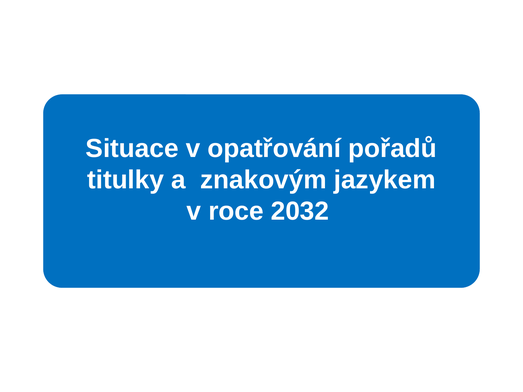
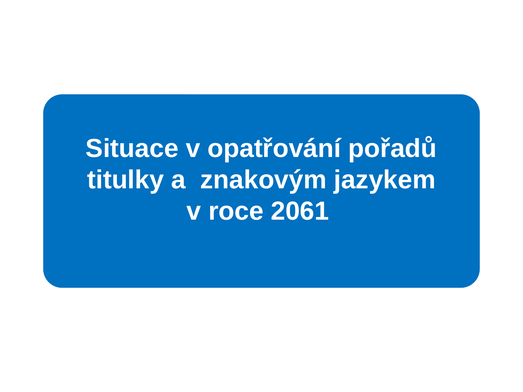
2032: 2032 -> 2061
